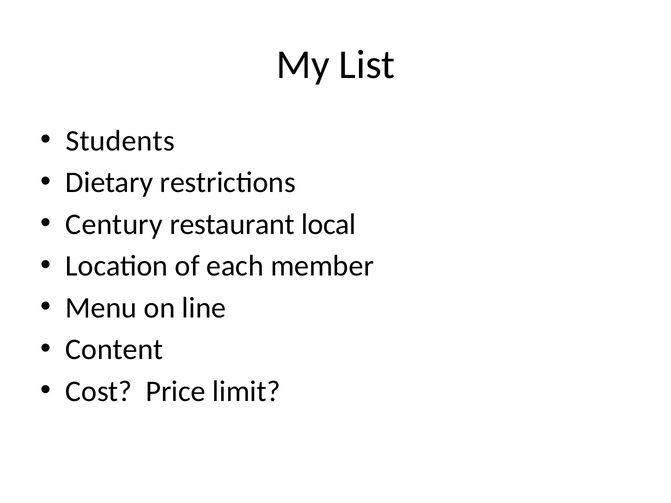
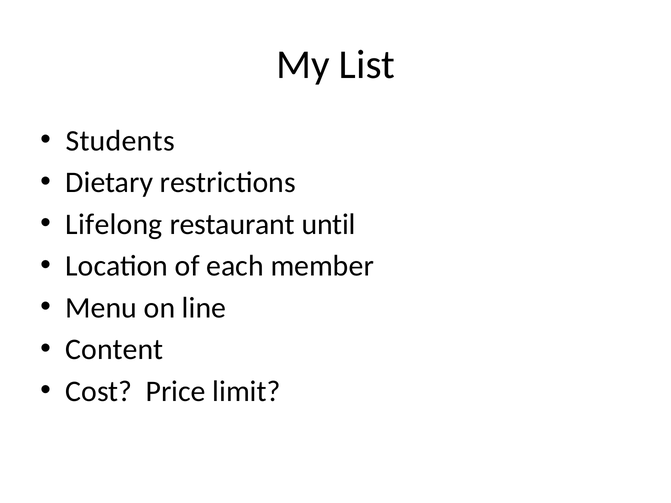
Century: Century -> Lifelong
local: local -> until
